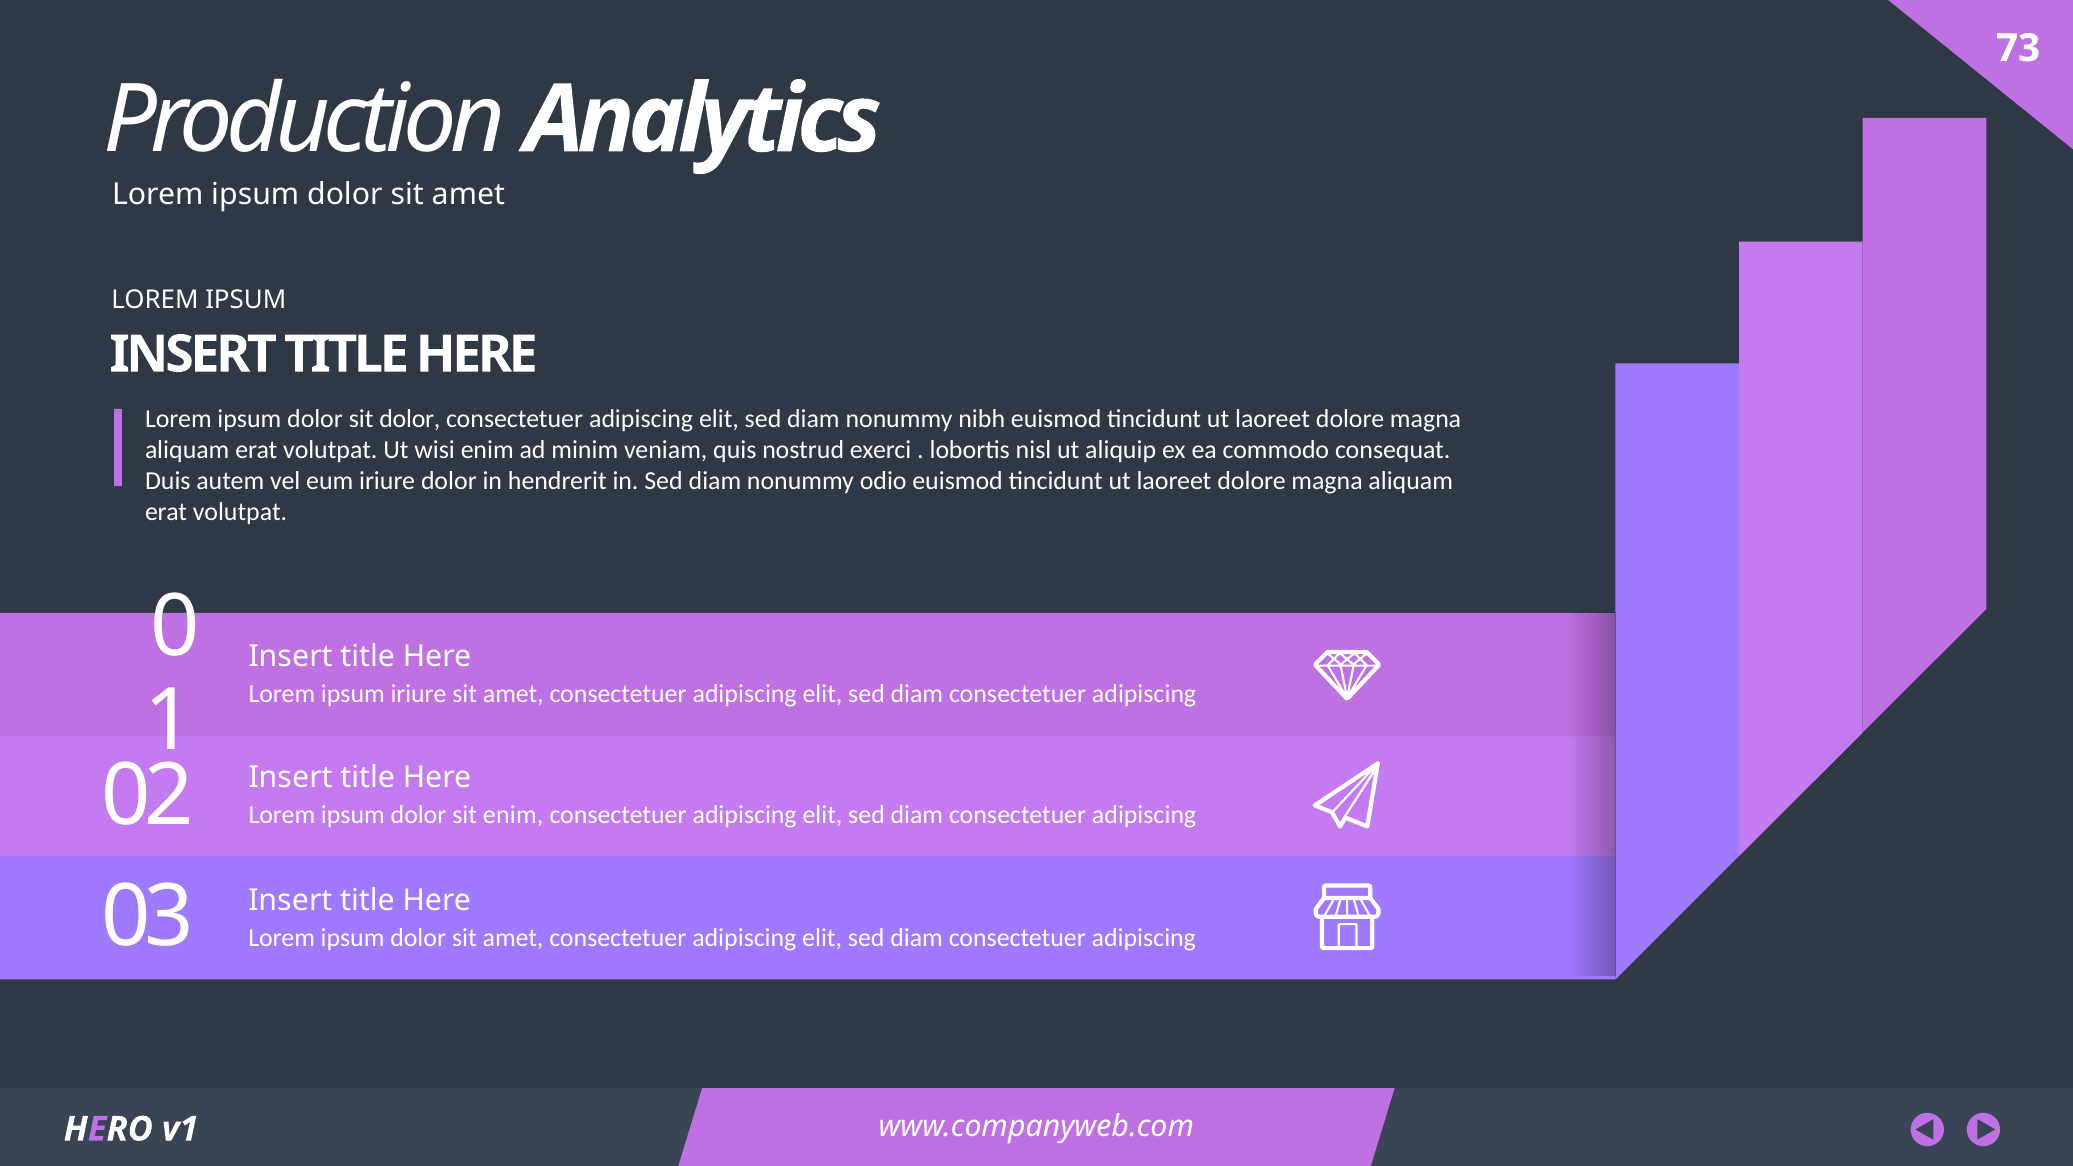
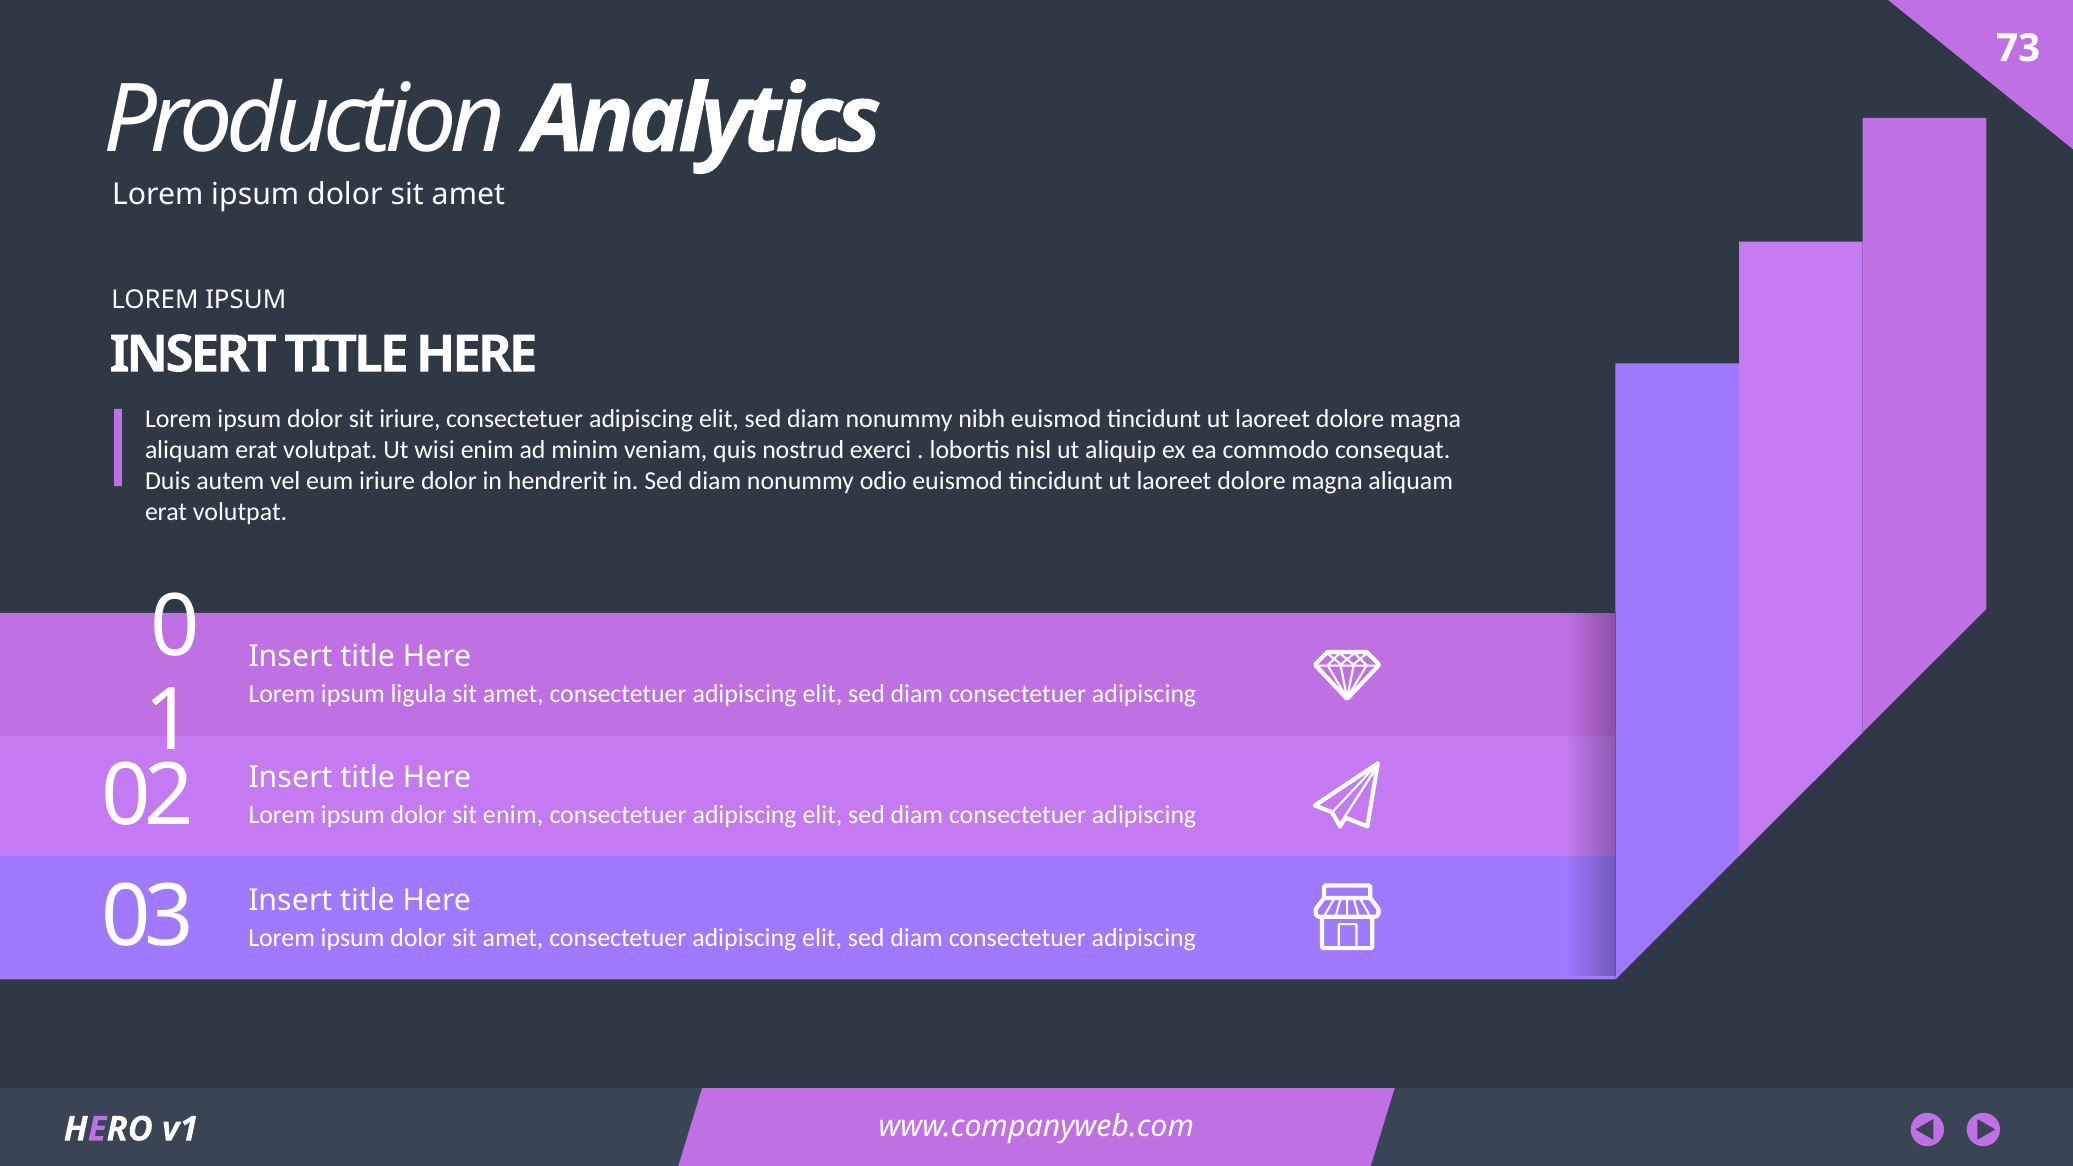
sit dolor: dolor -> iriure
ipsum iriure: iriure -> ligula
